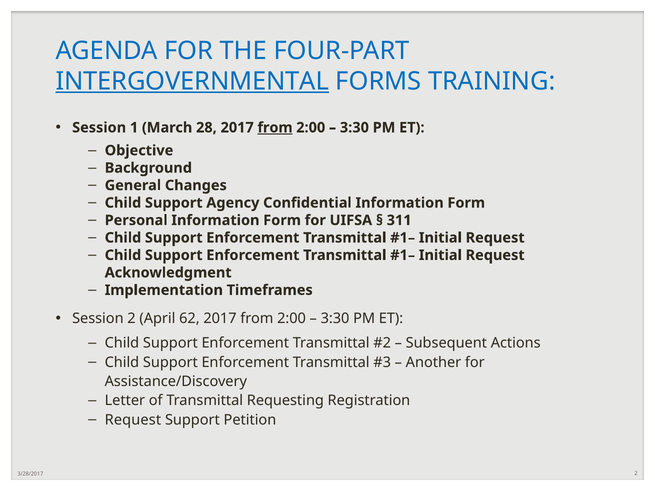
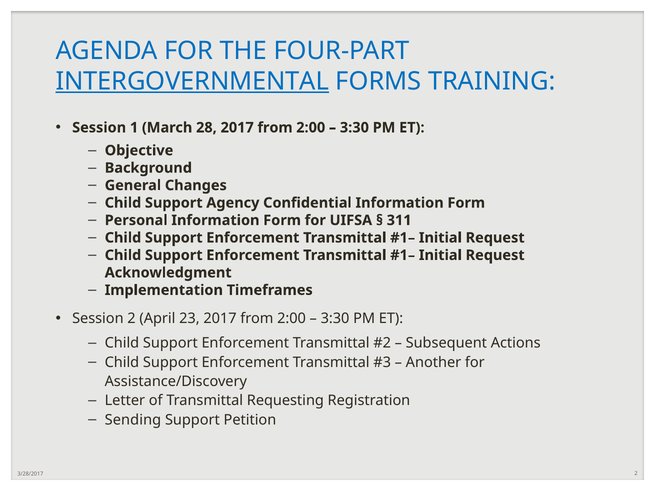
from at (275, 128) underline: present -> none
62: 62 -> 23
Request at (133, 420): Request -> Sending
